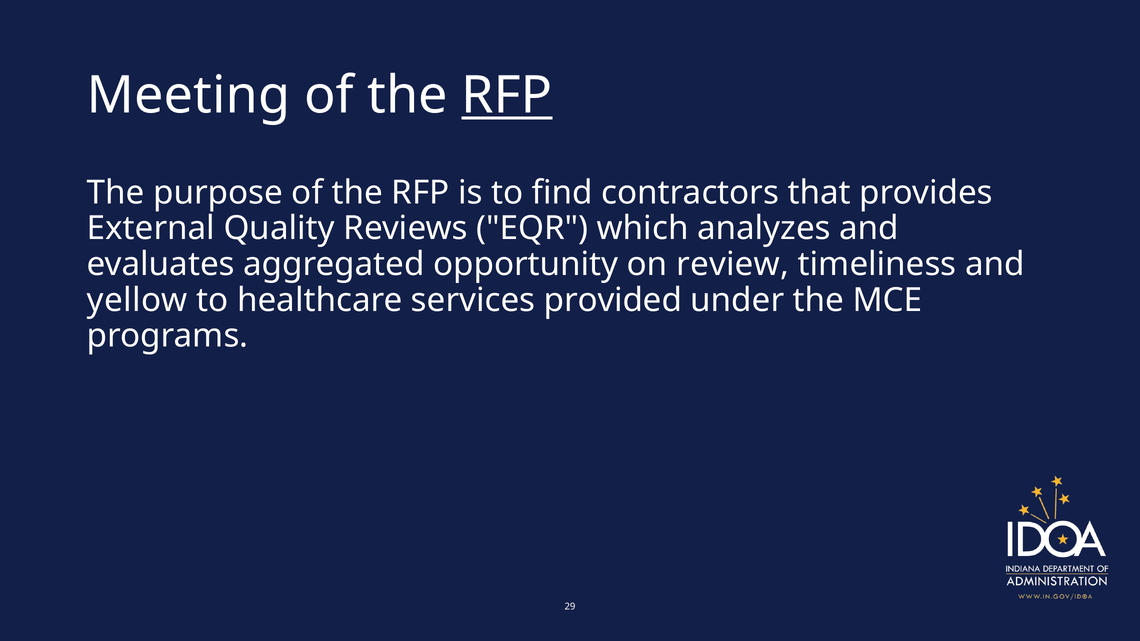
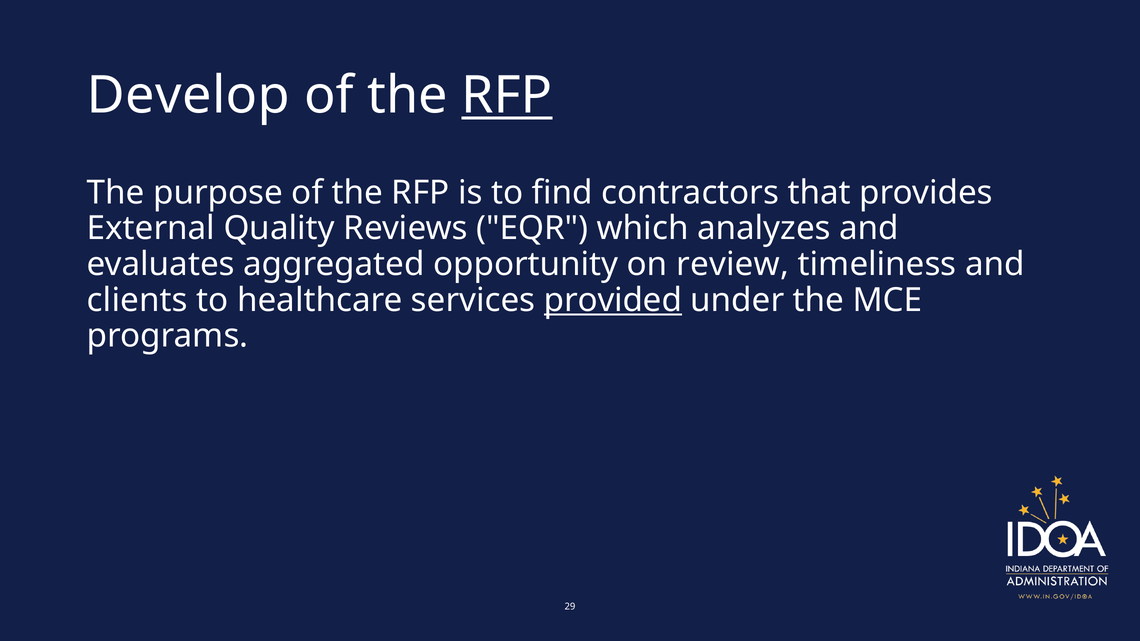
Meeting: Meeting -> Develop
yellow: yellow -> clients
provided underline: none -> present
